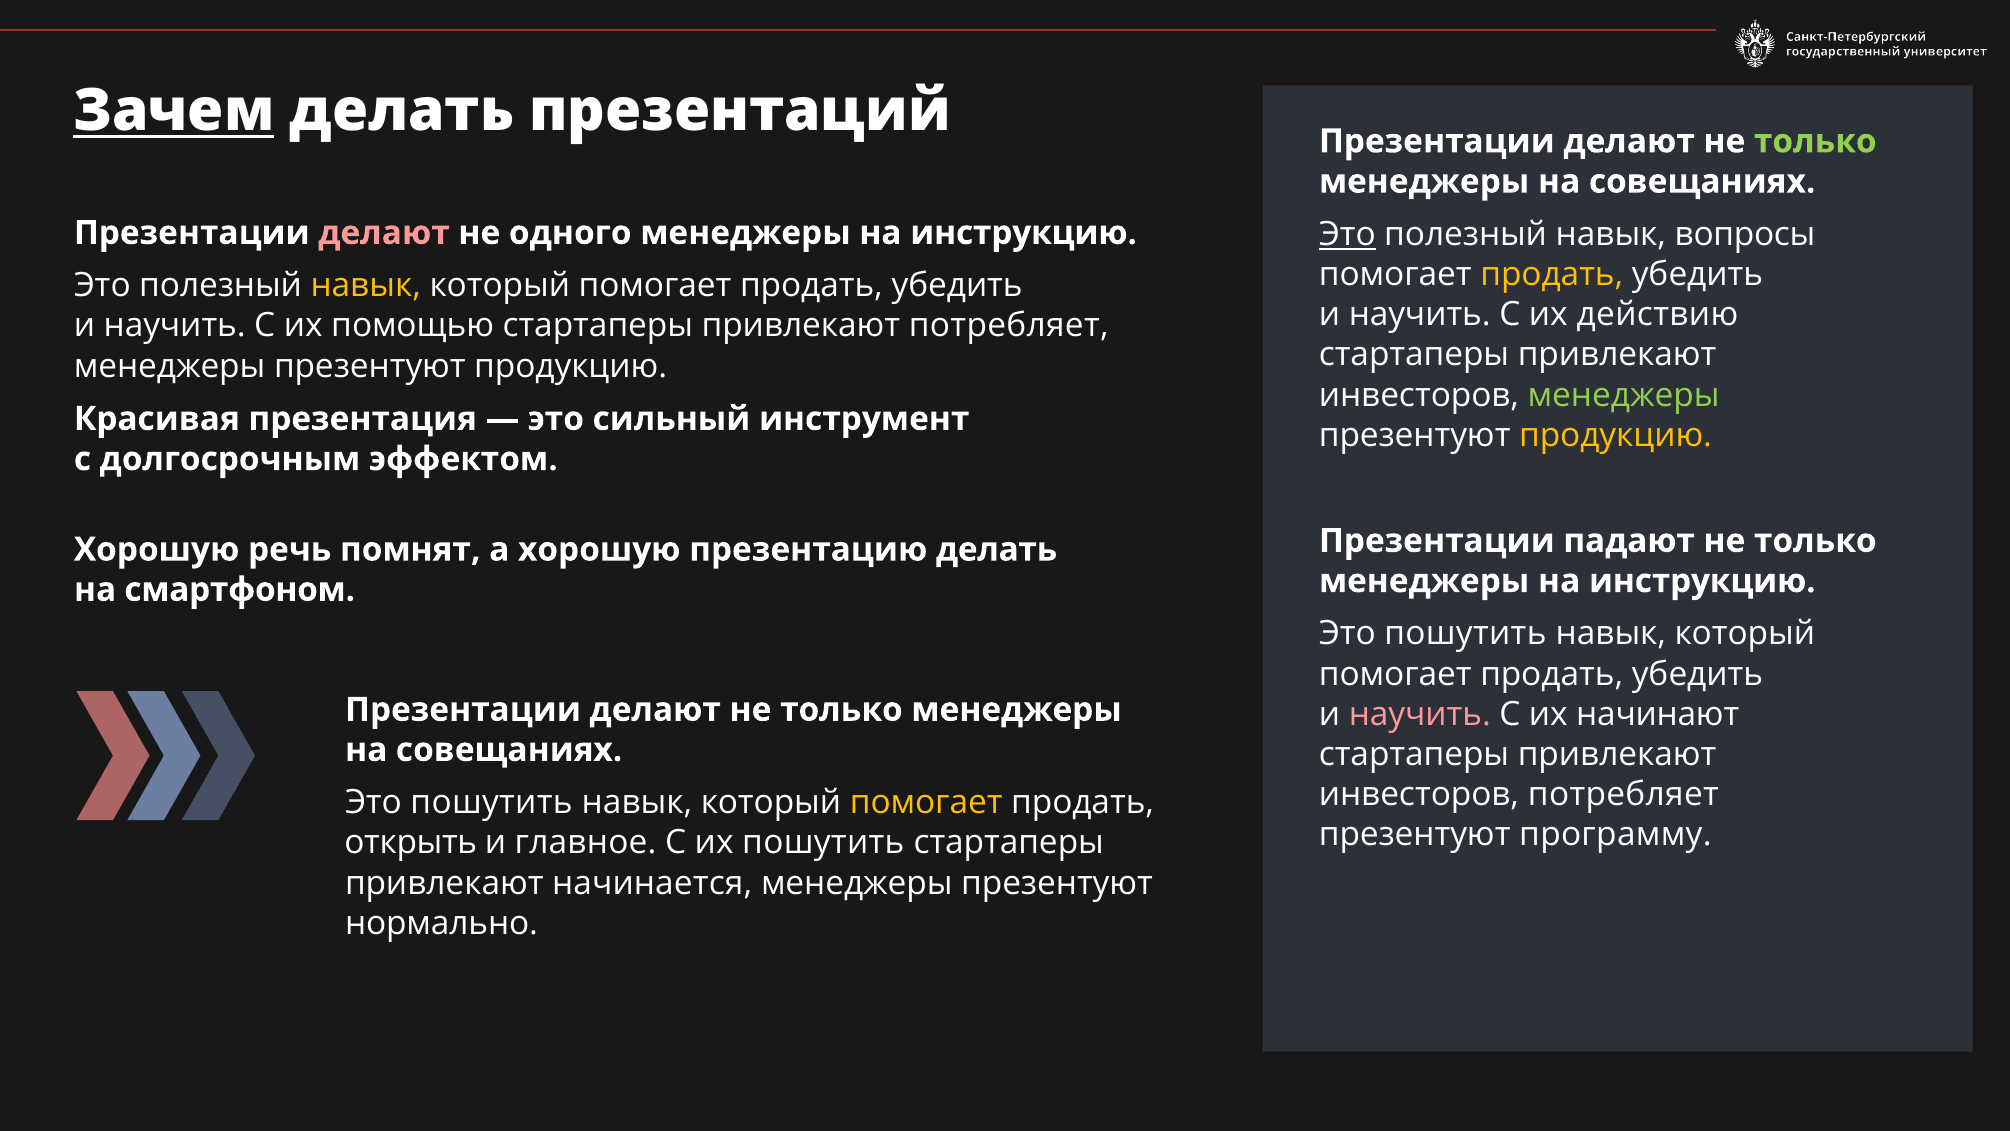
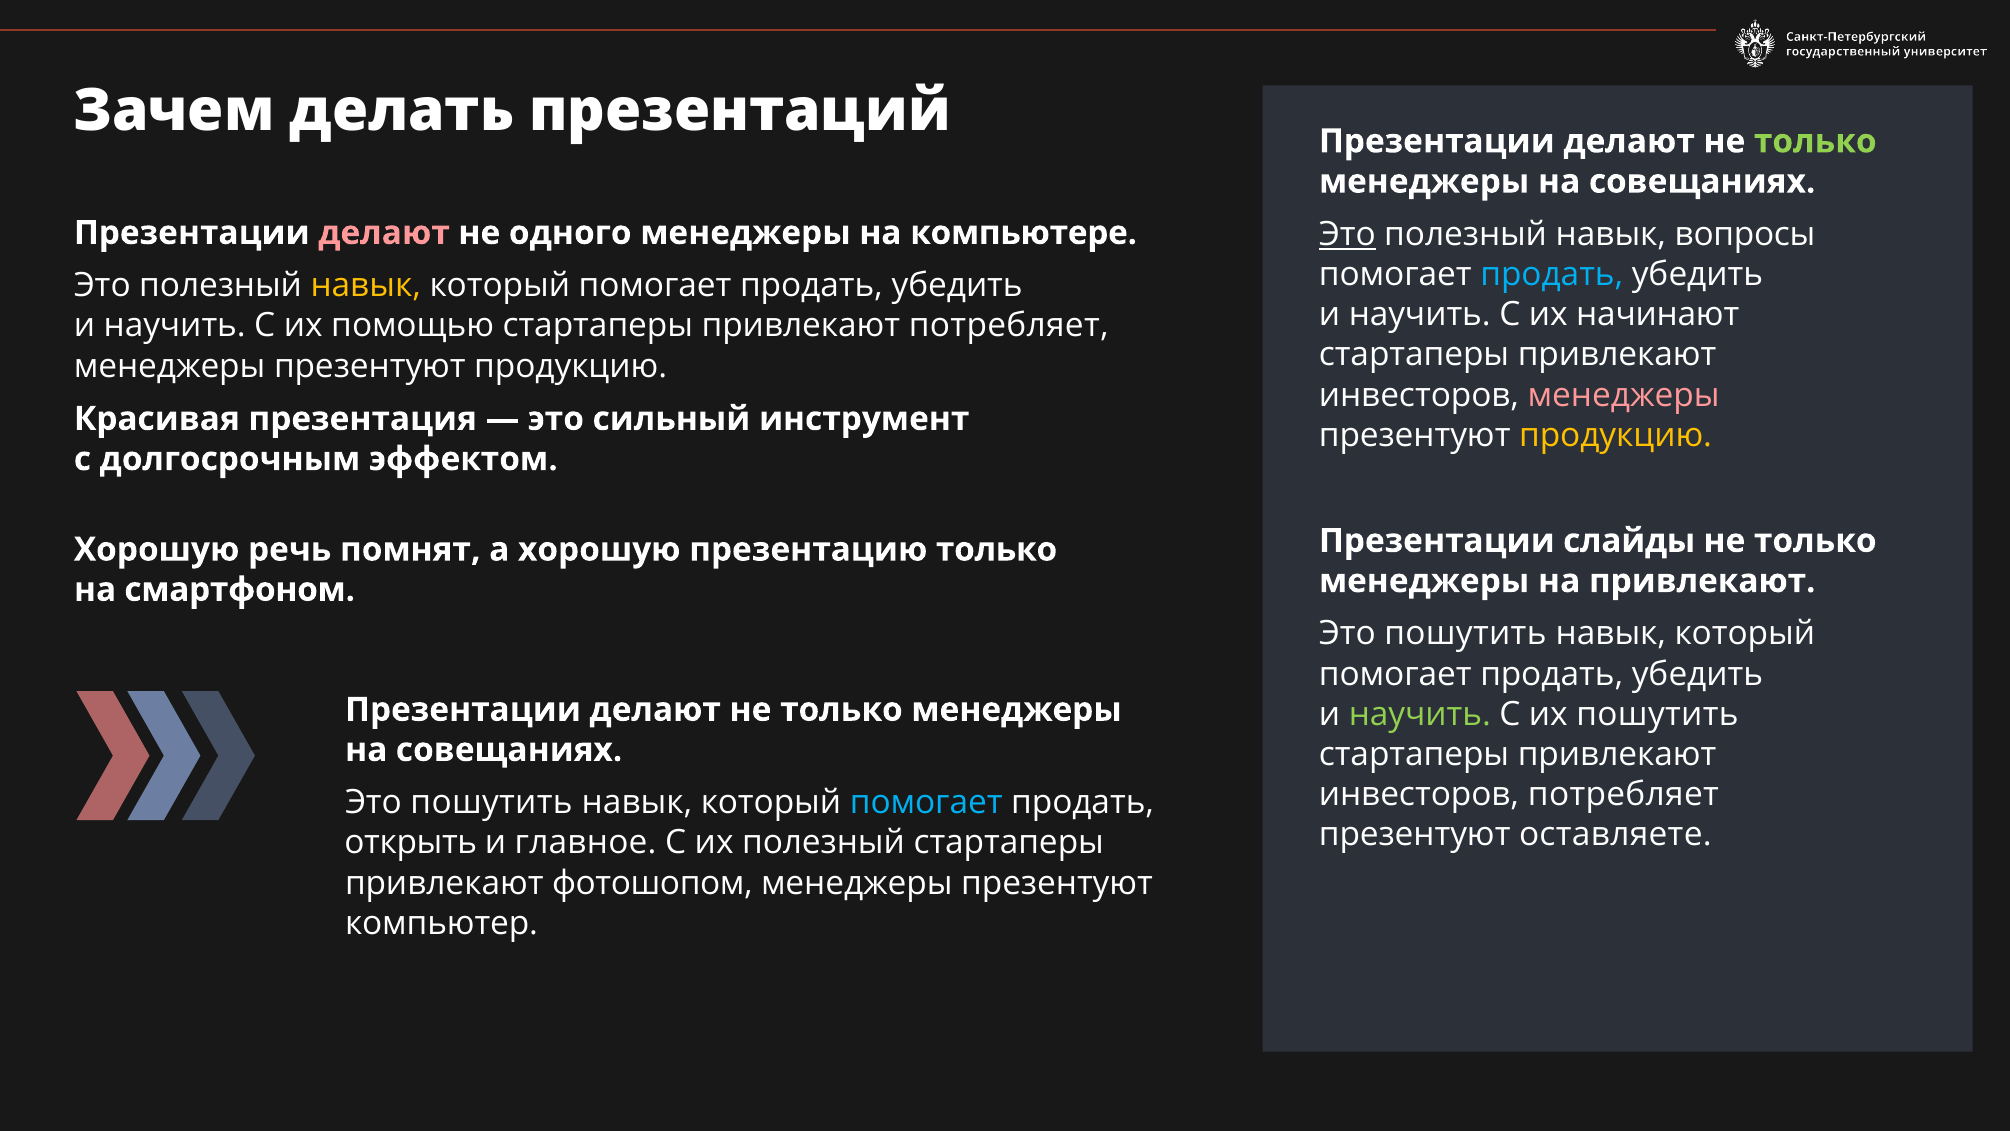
Зачем underline: present -> none
инструкцию at (1024, 233): инструкцию -> компьютере
продать at (1552, 274) colour: yellow -> light blue
действию: действию -> начинают
менеджеры at (1624, 395) colour: light green -> pink
падают: падают -> слайды
презентацию делать: делать -> только
инструкцию at (1702, 581): инструкцию -> привлекают
научить at (1420, 714) colour: pink -> light green
их начинают: начинают -> пошутить
помогает at (926, 802) colour: yellow -> light blue
программу: программу -> оставляете
их пошутить: пошутить -> полезный
начинается: начинается -> фотошопом
нормально: нормально -> компьютер
